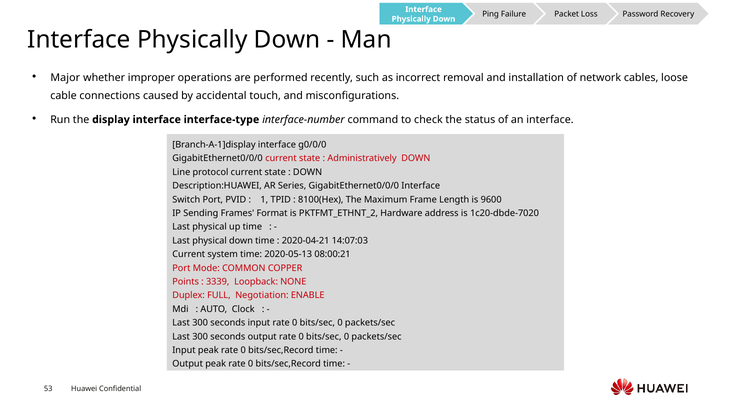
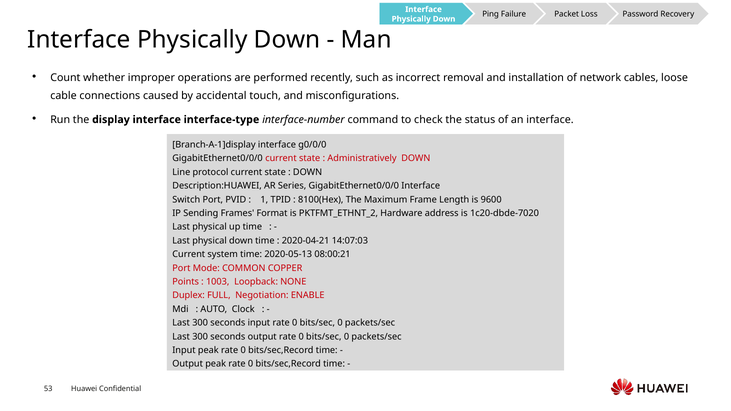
Major: Major -> Count
3339: 3339 -> 1003
